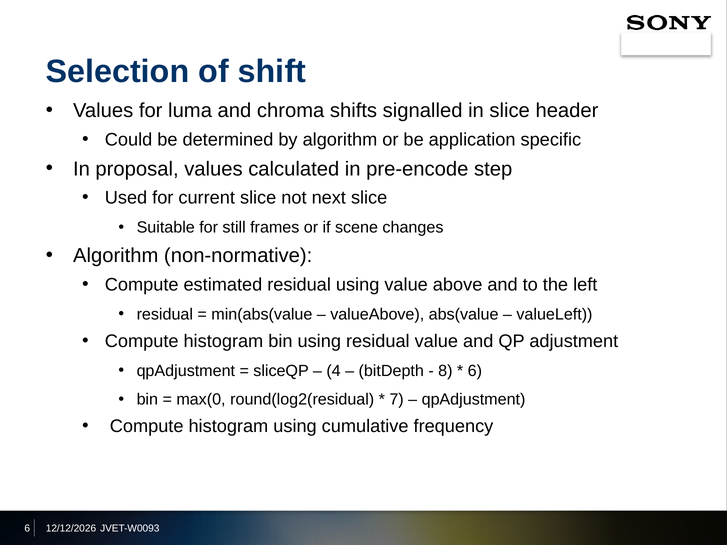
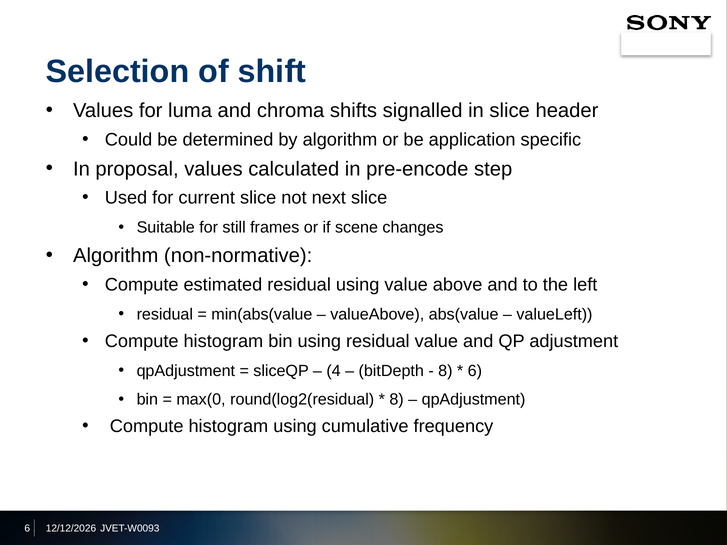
7 at (397, 400): 7 -> 8
